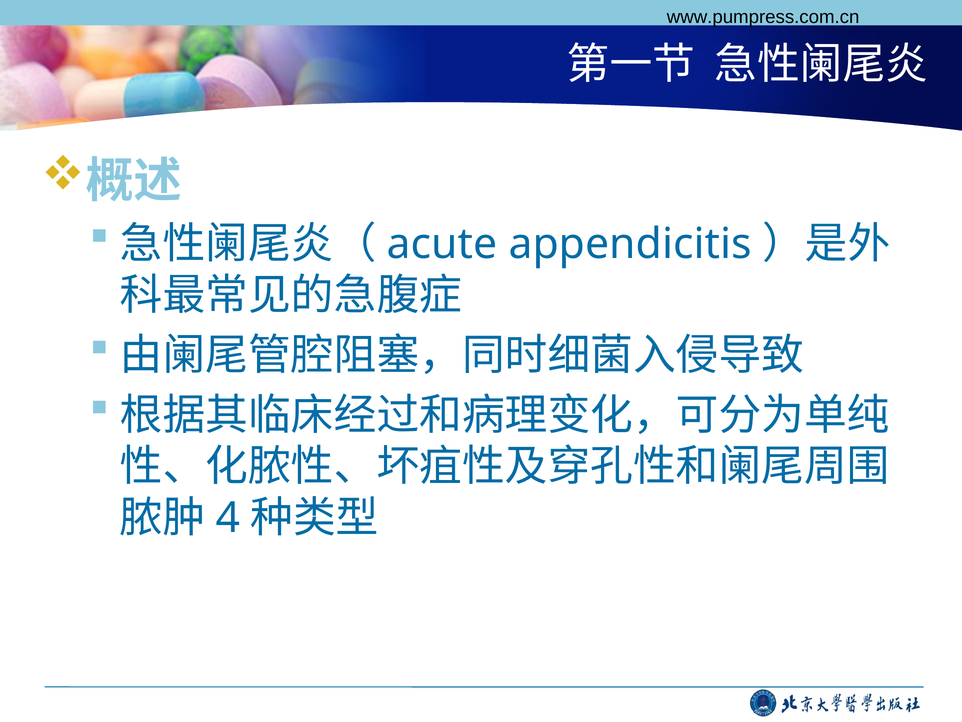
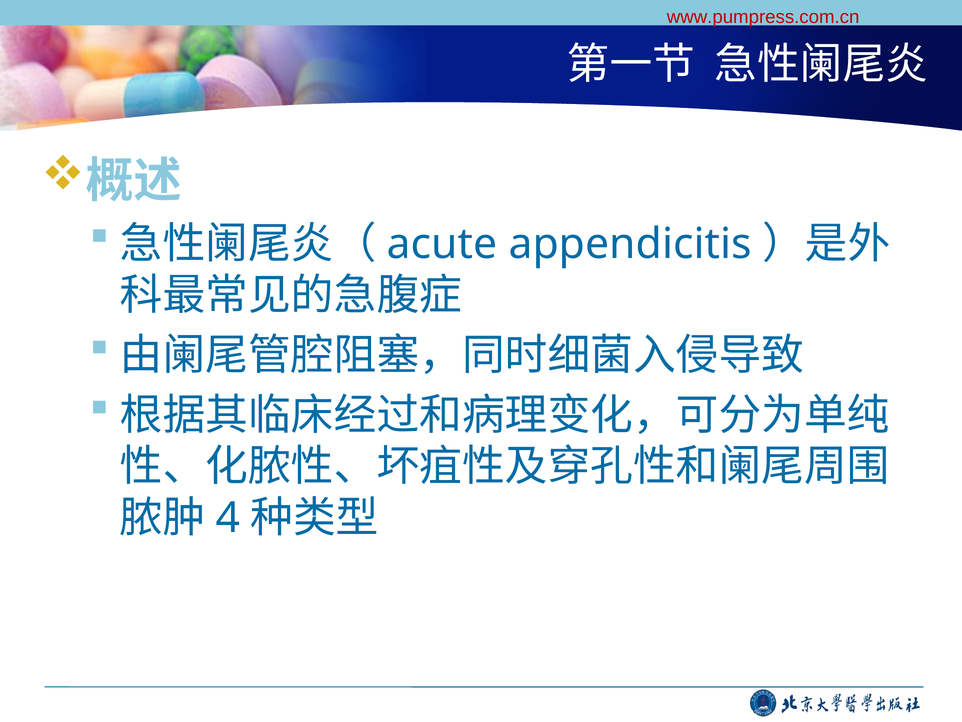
www.pumpress.com.cn colour: black -> red
